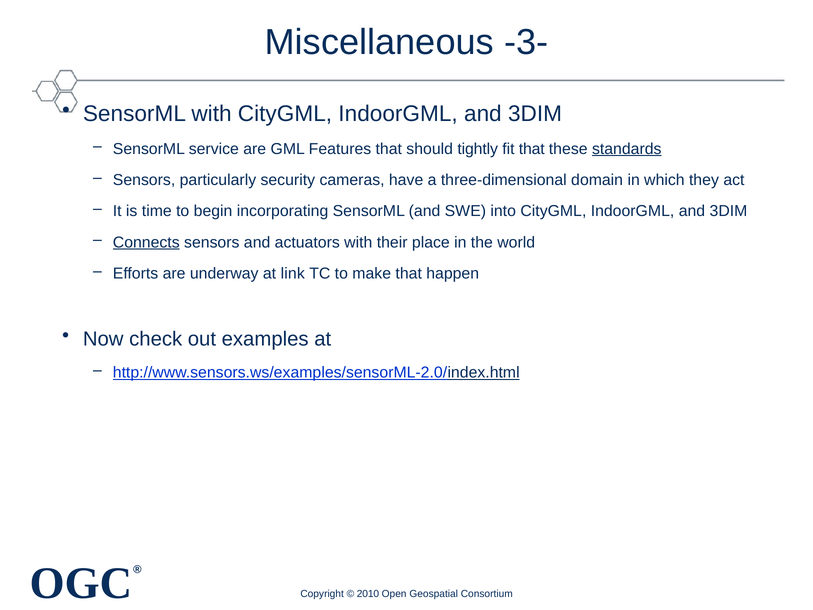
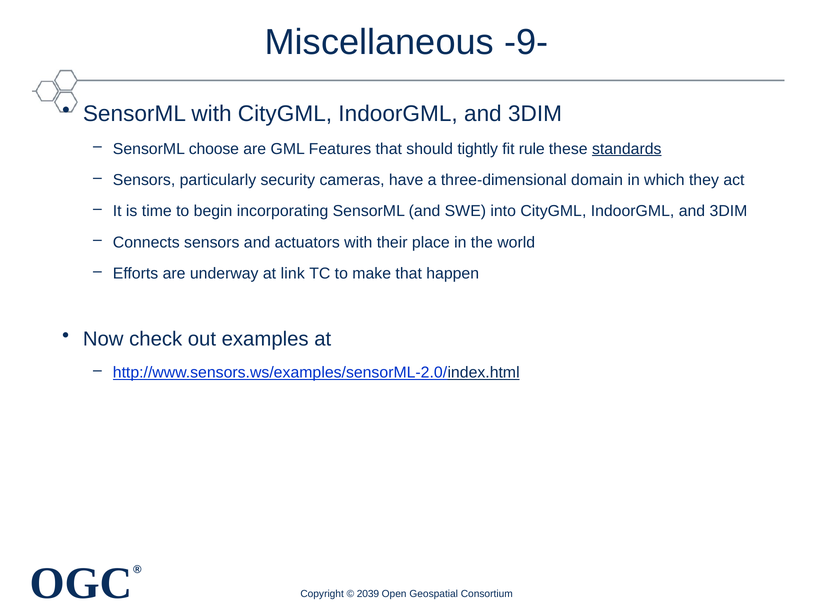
-3-: -3- -> -9-
service: service -> choose
fit that: that -> rule
Connects underline: present -> none
2010: 2010 -> 2039
